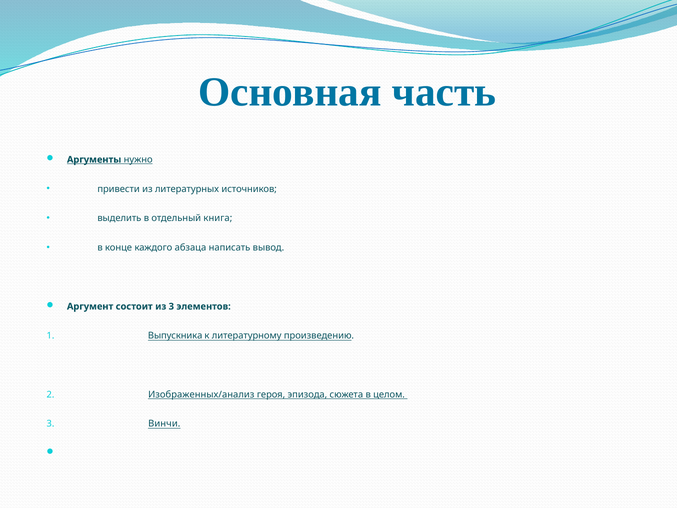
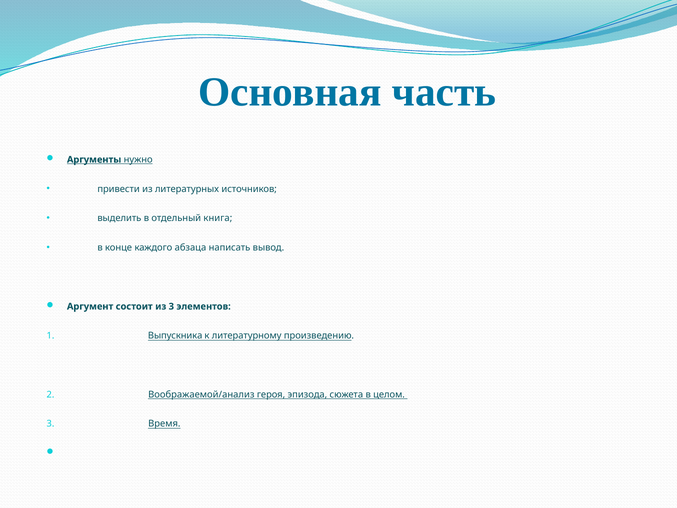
Изображенных/анализ: Изображенных/анализ -> Воображаемой/анализ
Винчи: Винчи -> Время
